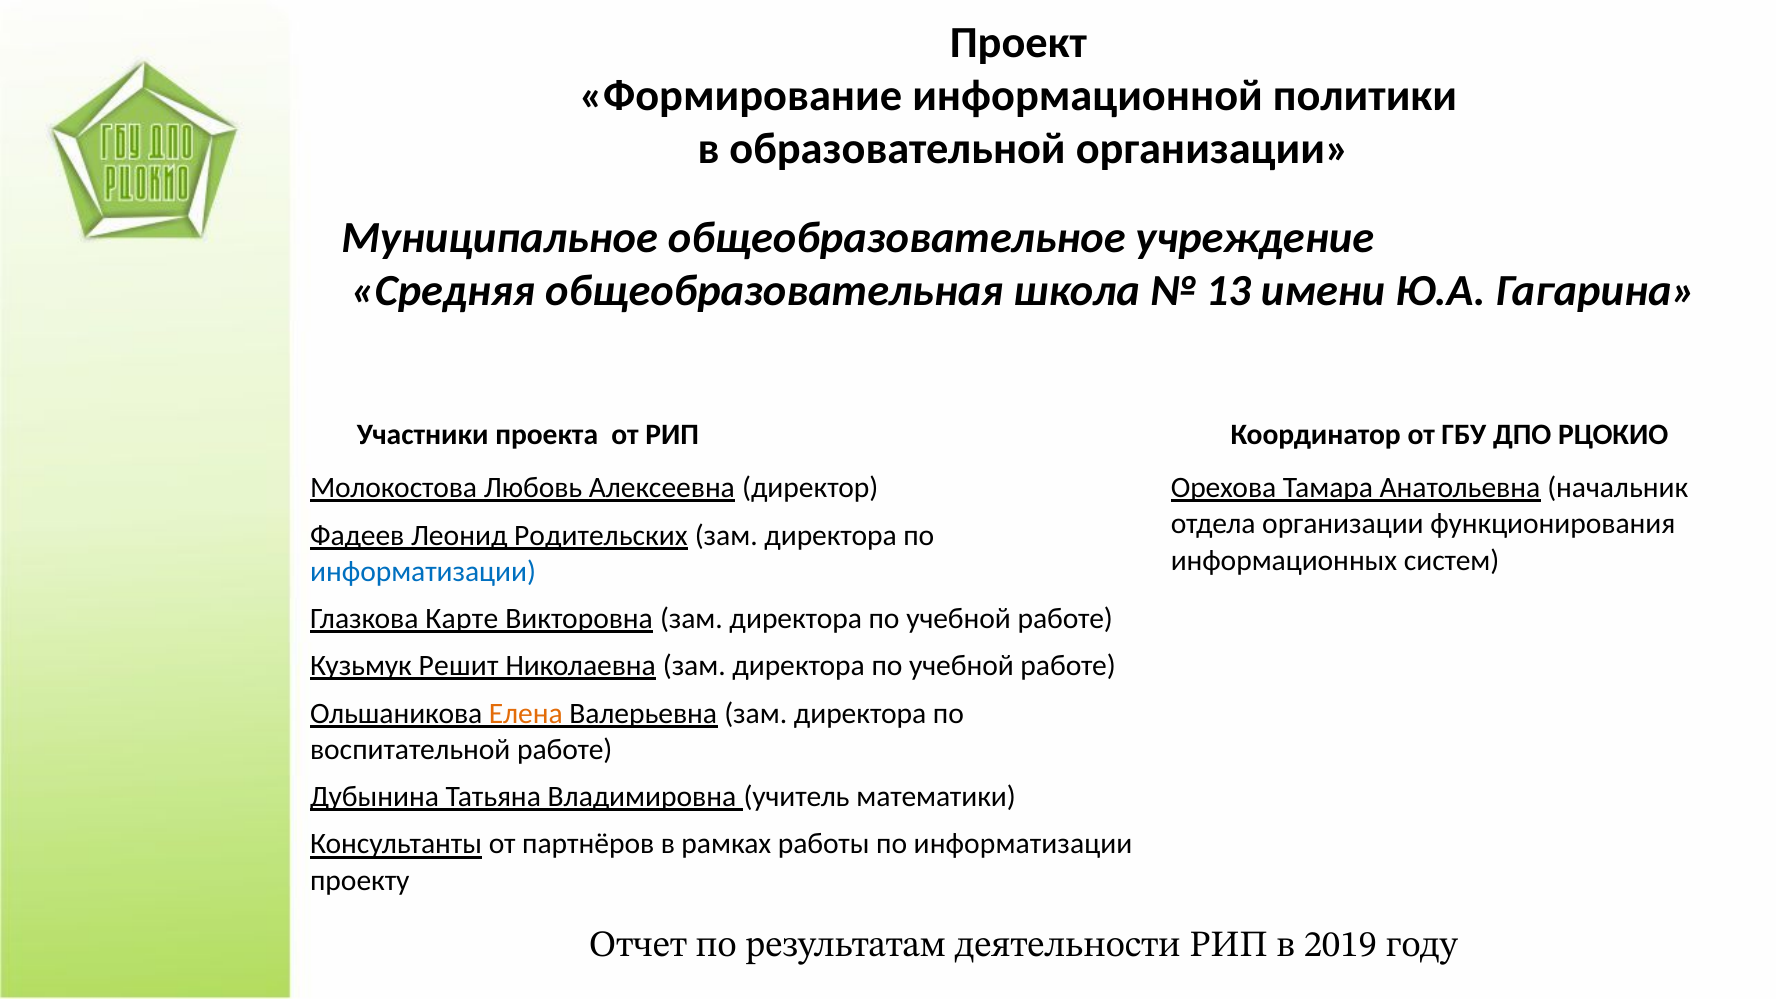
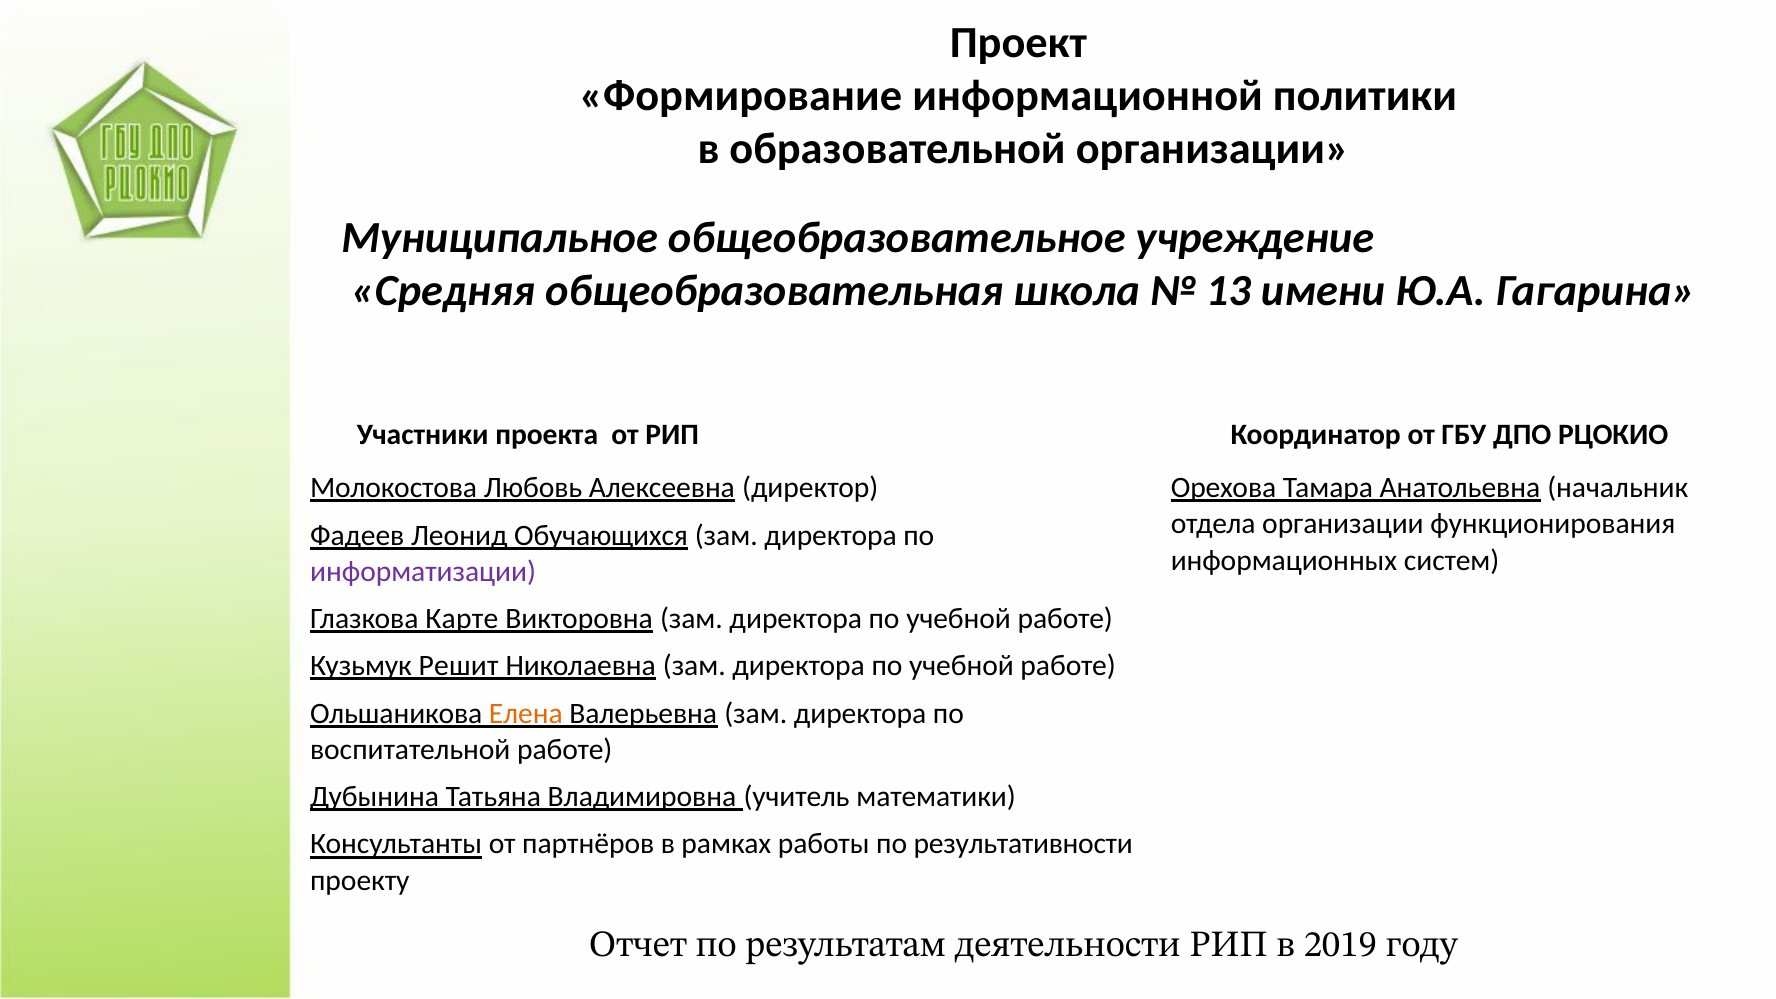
Родительских: Родительских -> Обучающихся
информатизации at (423, 571) colour: blue -> purple
работы по информатизации: информатизации -> результативности
